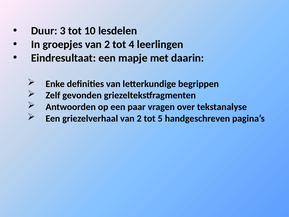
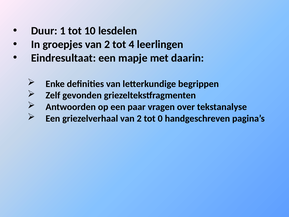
3: 3 -> 1
5: 5 -> 0
